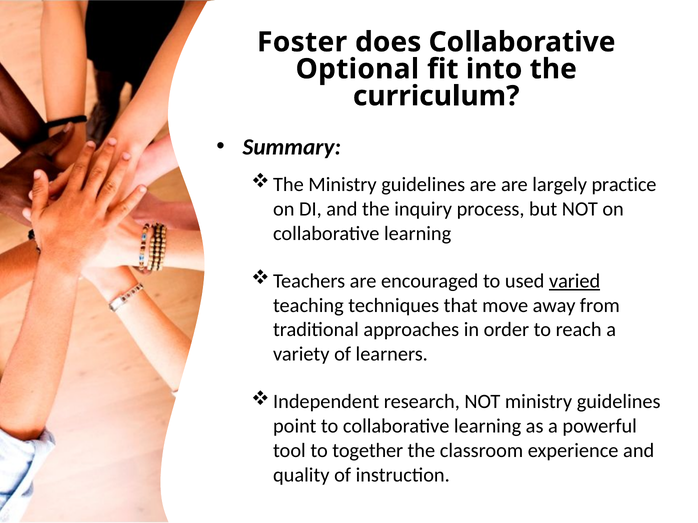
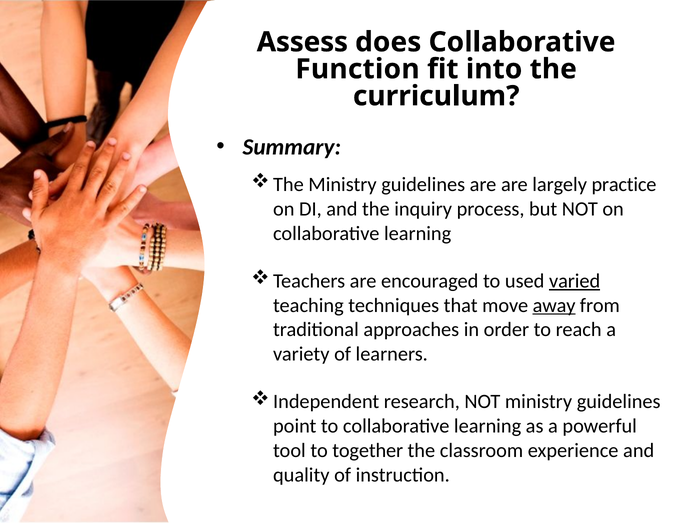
Foster: Foster -> Assess
Optional: Optional -> Function
away underline: none -> present
